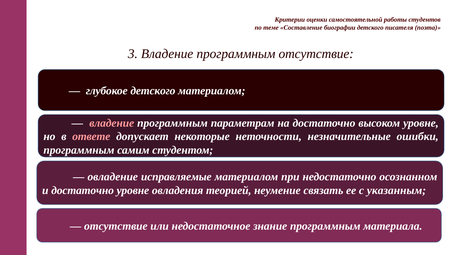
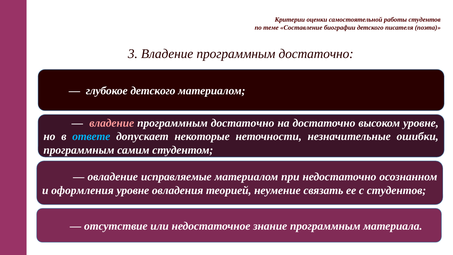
3 Владение программным отсутствие: отсутствие -> достаточно
параметрам at (243, 123): параметрам -> достаточно
ответе colour: pink -> light blue
и достаточно: достаточно -> оформления
с указанным: указанным -> студентов
